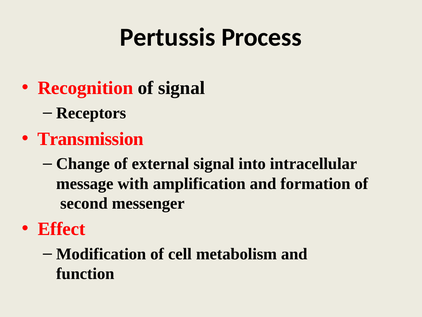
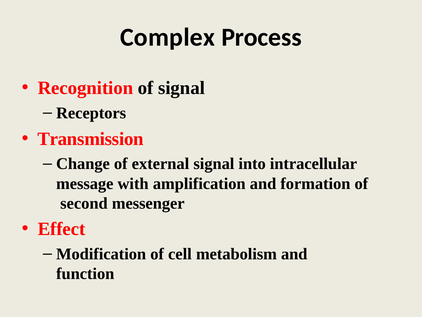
Pertussis: Pertussis -> Complex
